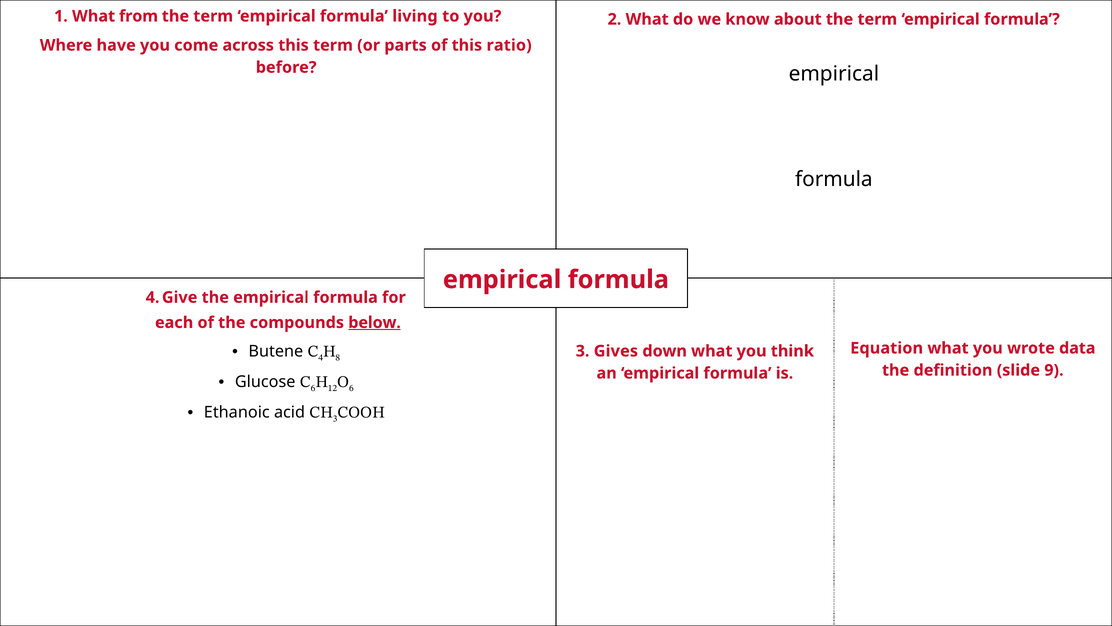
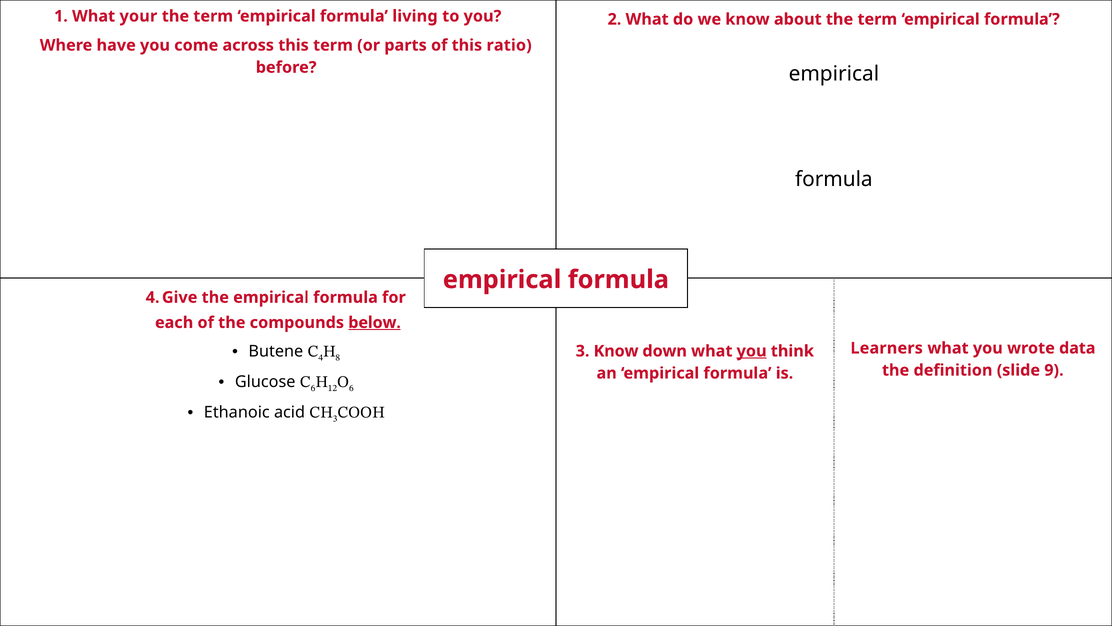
from: from -> your
Equation: Equation -> Learners
3 Gives: Gives -> Know
you at (752, 351) underline: none -> present
